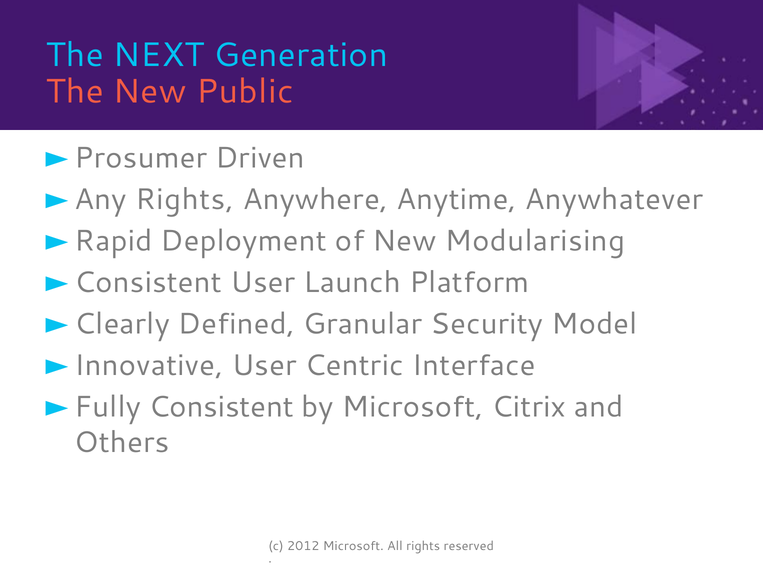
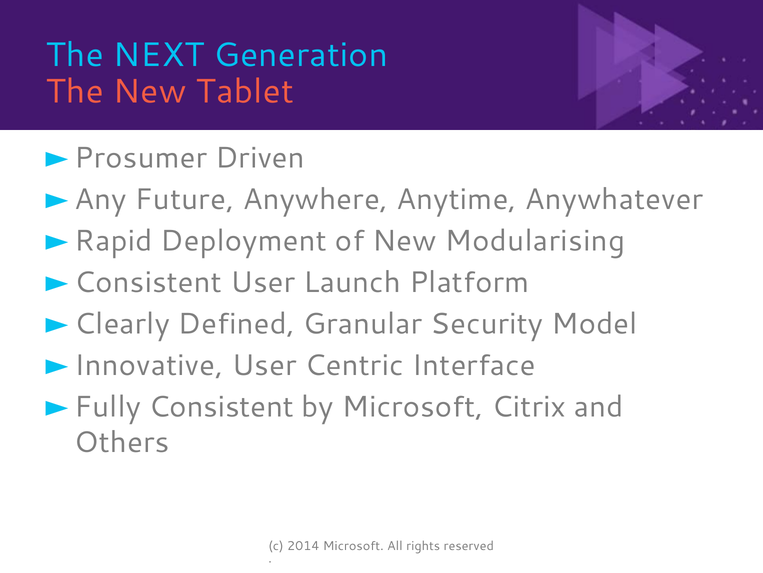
Public: Public -> Tablet
Rights at (185, 199): Rights -> Future
2012: 2012 -> 2014
